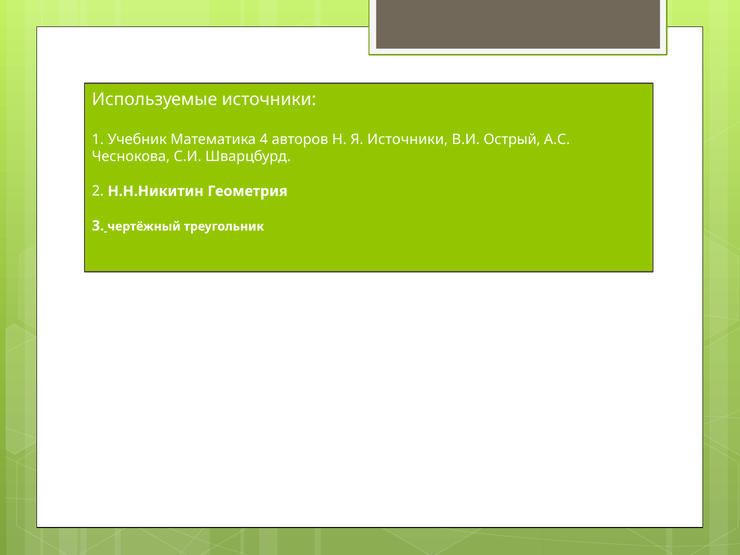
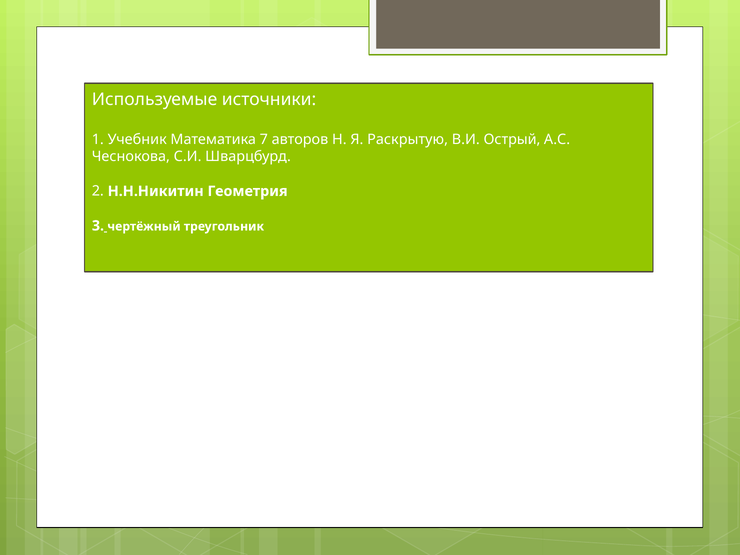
4: 4 -> 7
Я Источники: Источники -> Раскрытую
